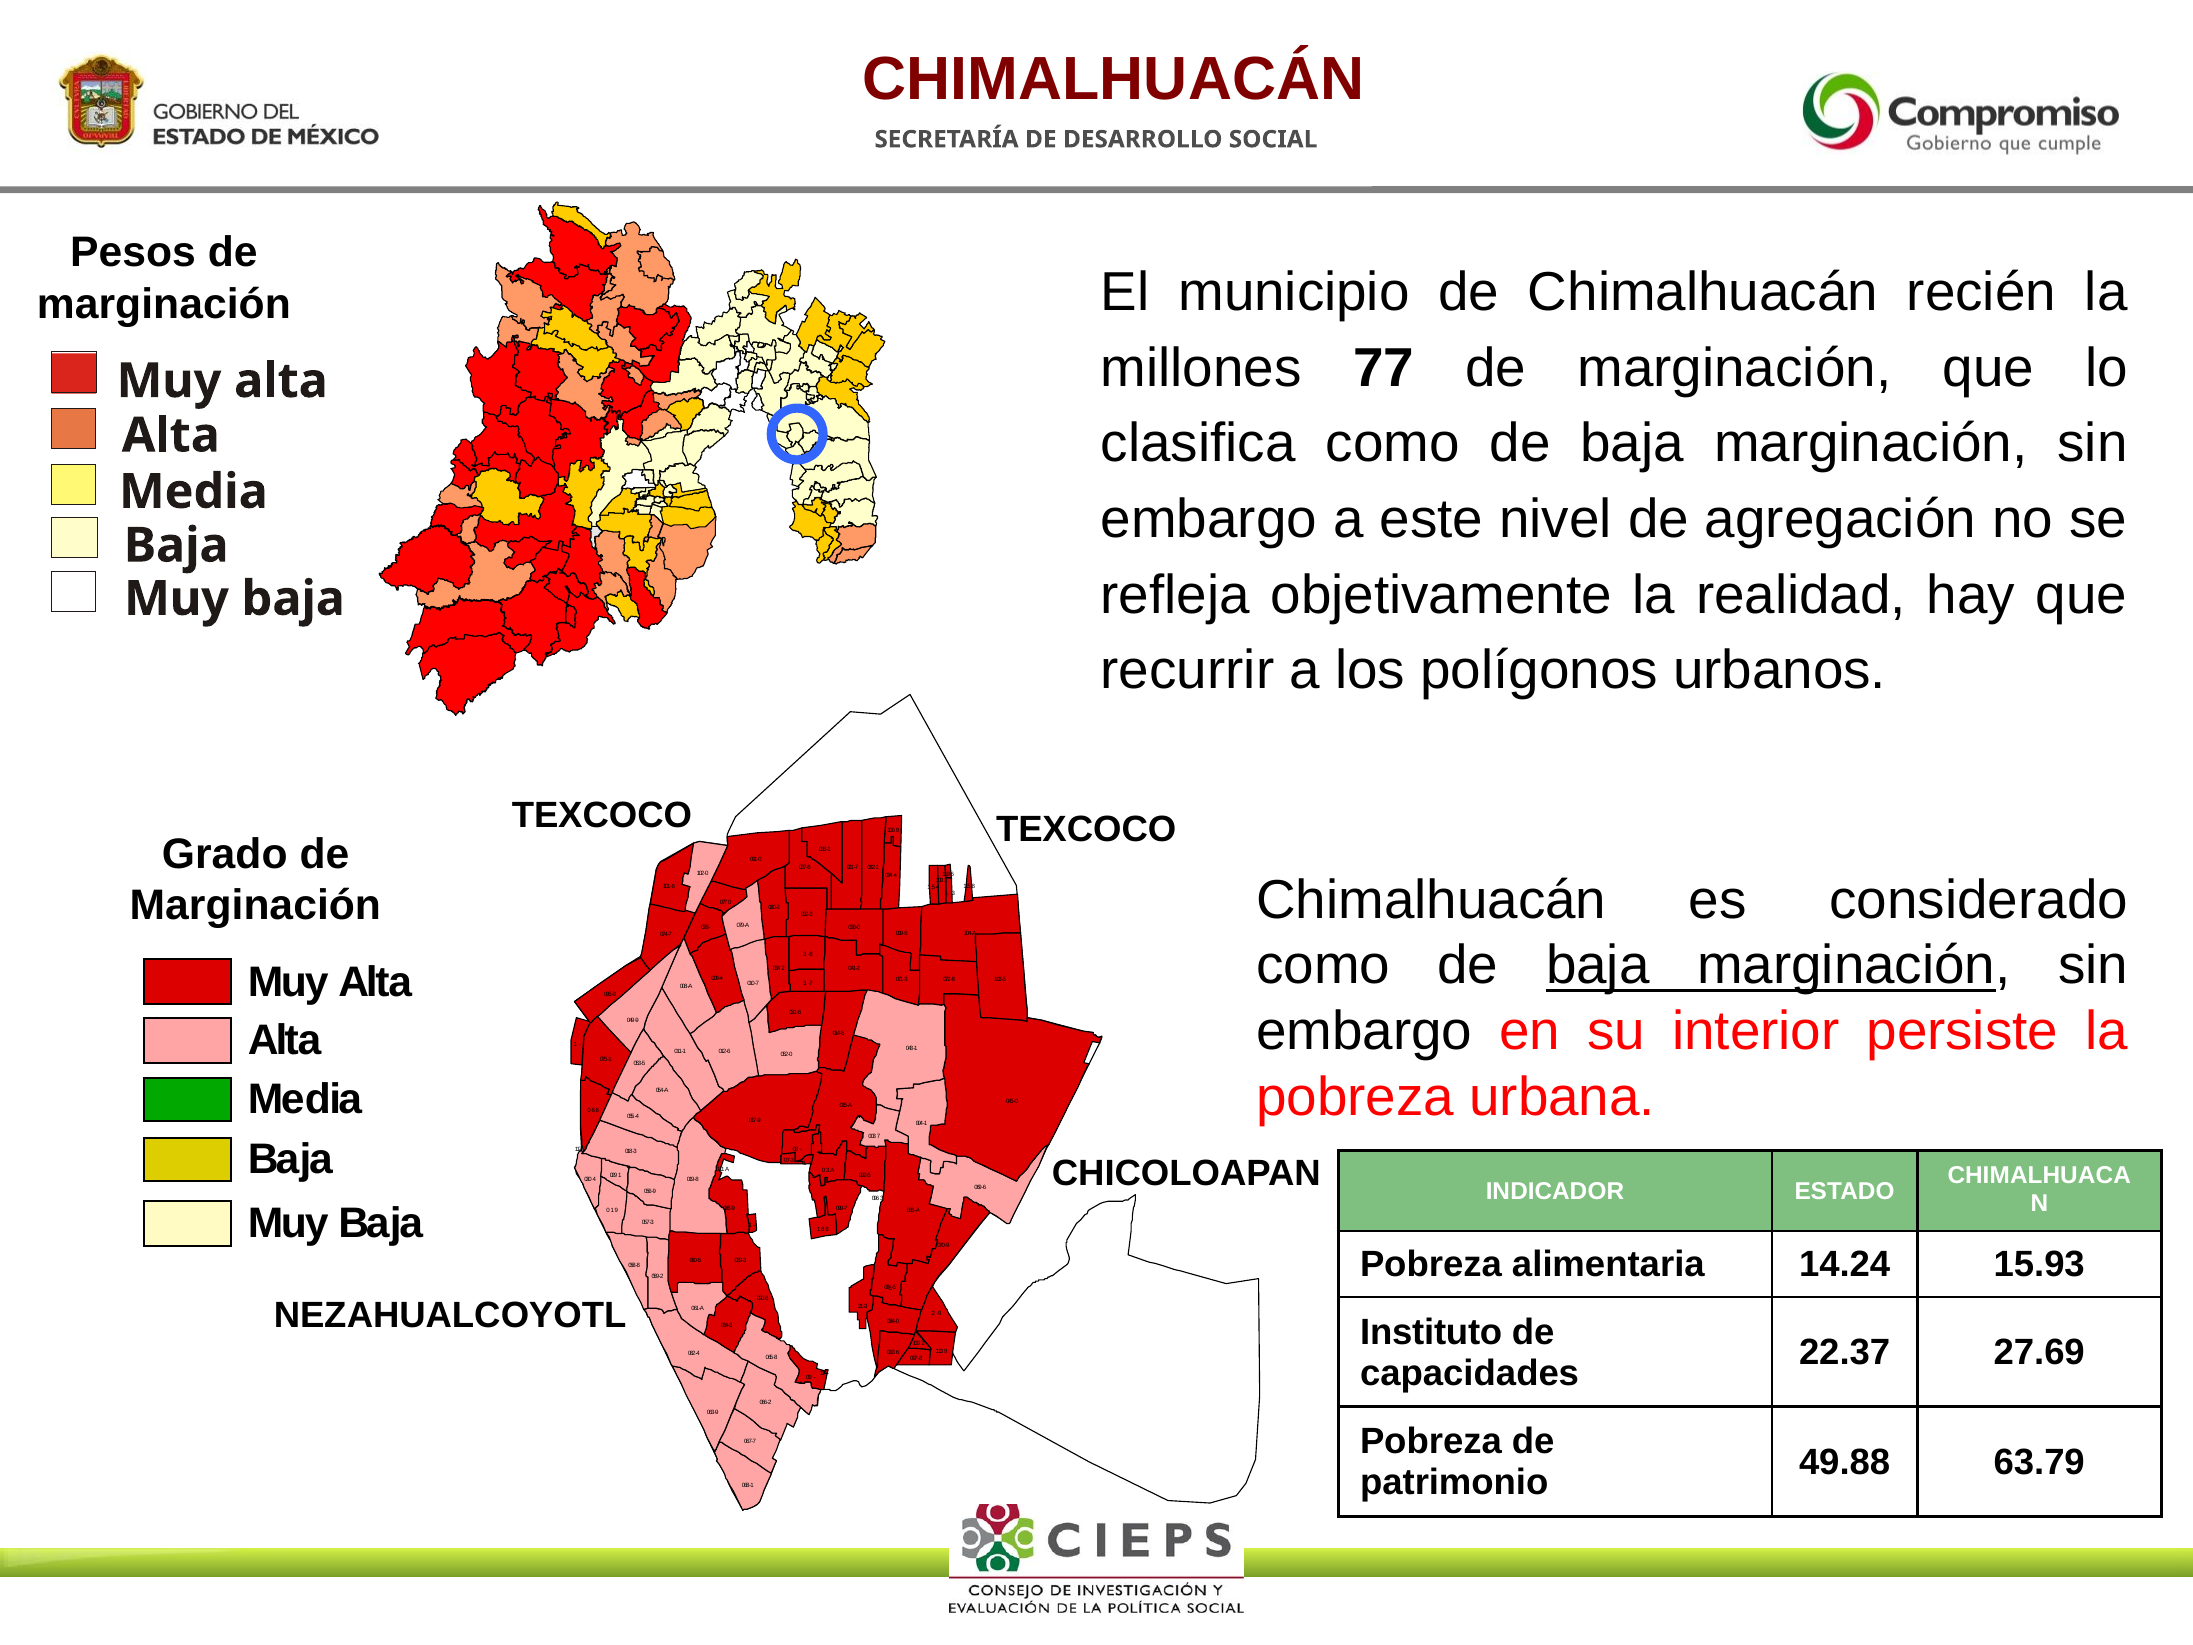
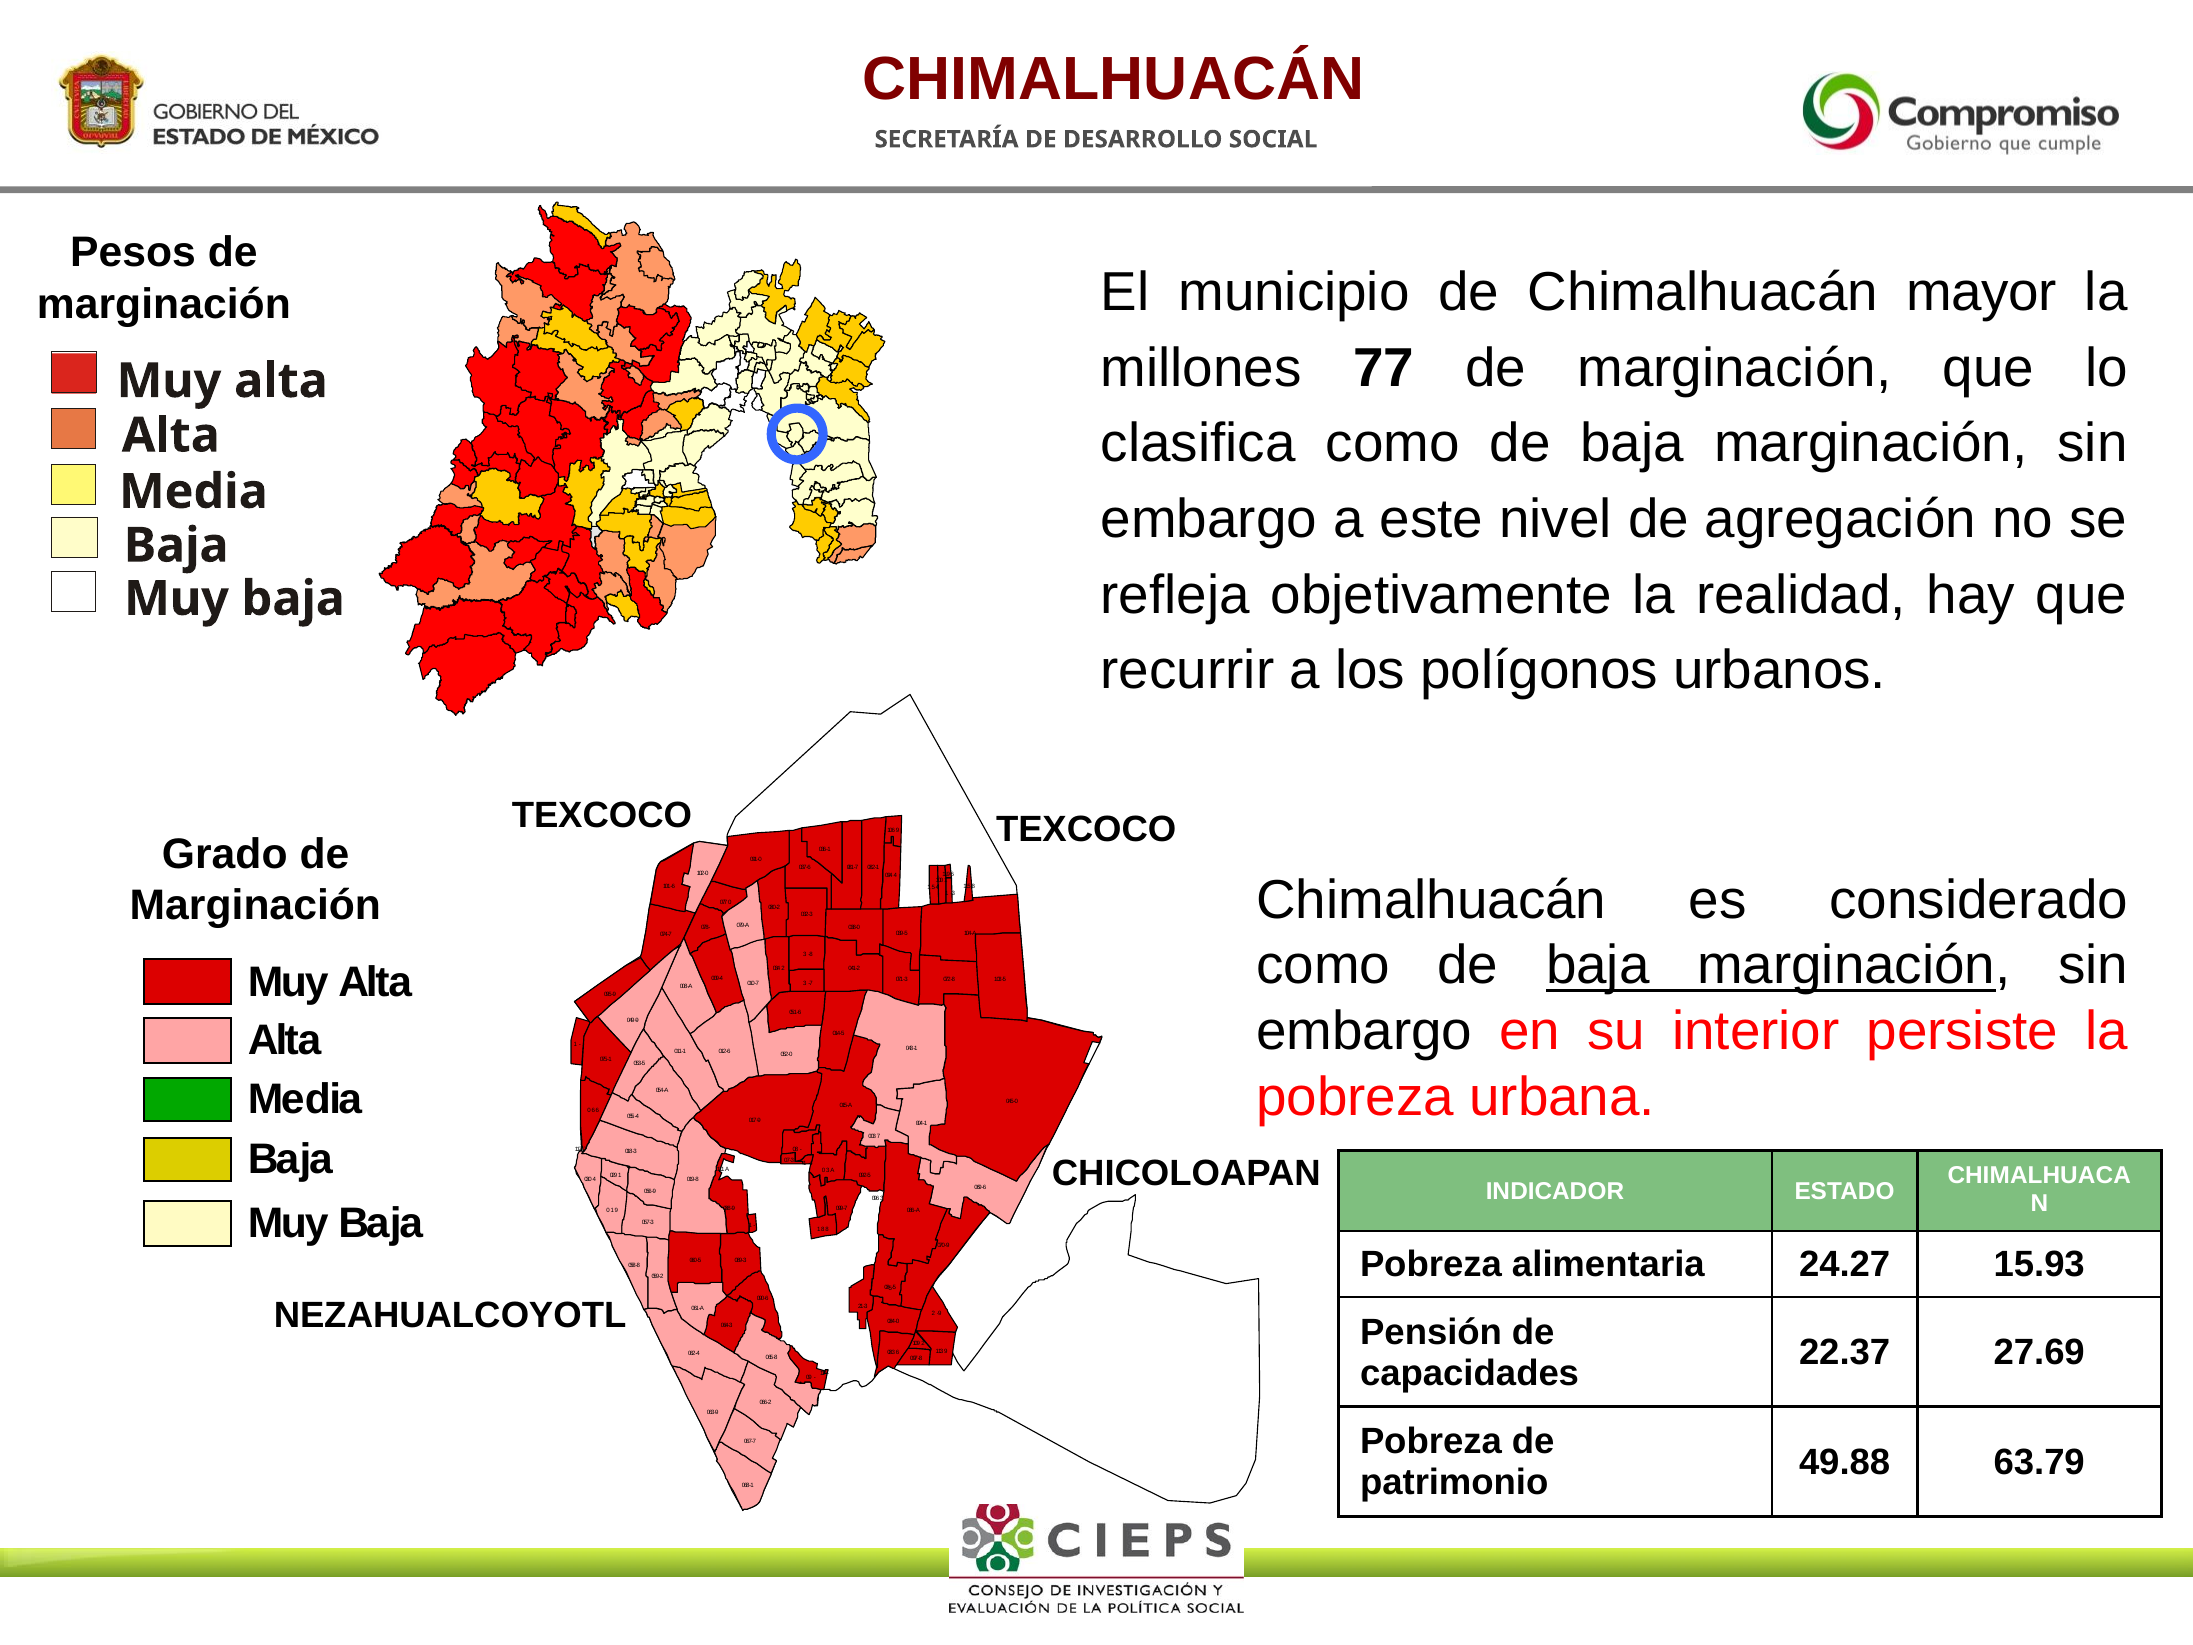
recién: recién -> mayor
14.24: 14.24 -> 24.27
Instituto: Instituto -> Pensión
